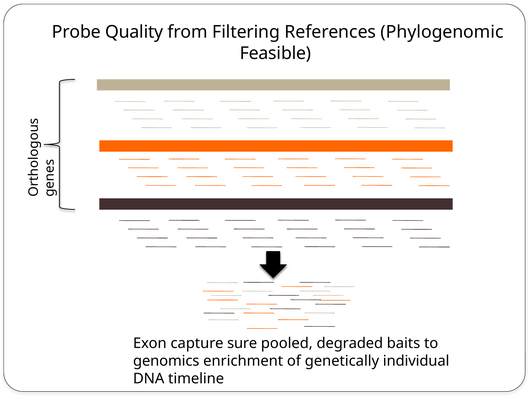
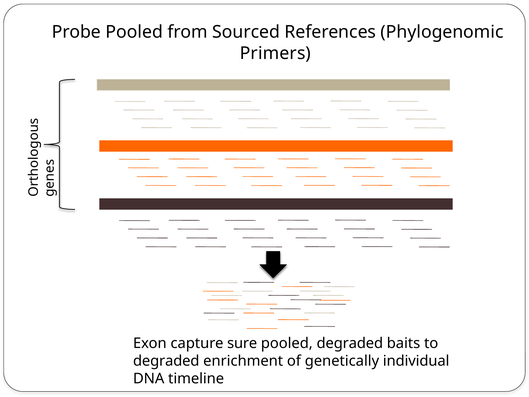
Probe Quality: Quality -> Pooled
Filtering: Filtering -> Sourced
Feasible: Feasible -> Primers
genomics at (166, 361): genomics -> degraded
